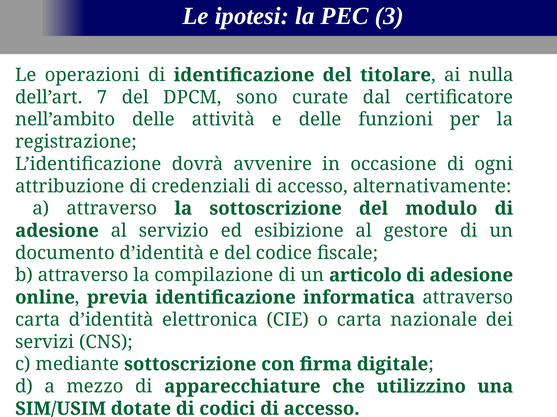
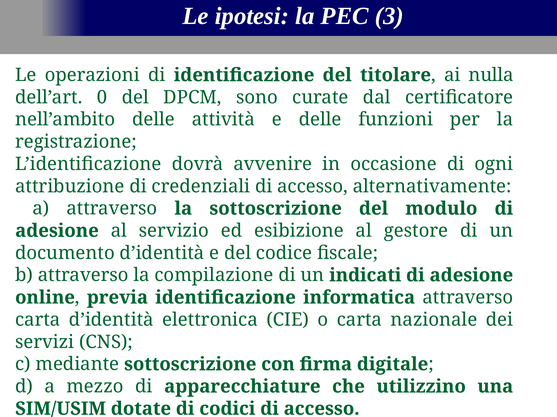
7: 7 -> 0
articolo: articolo -> indicati
